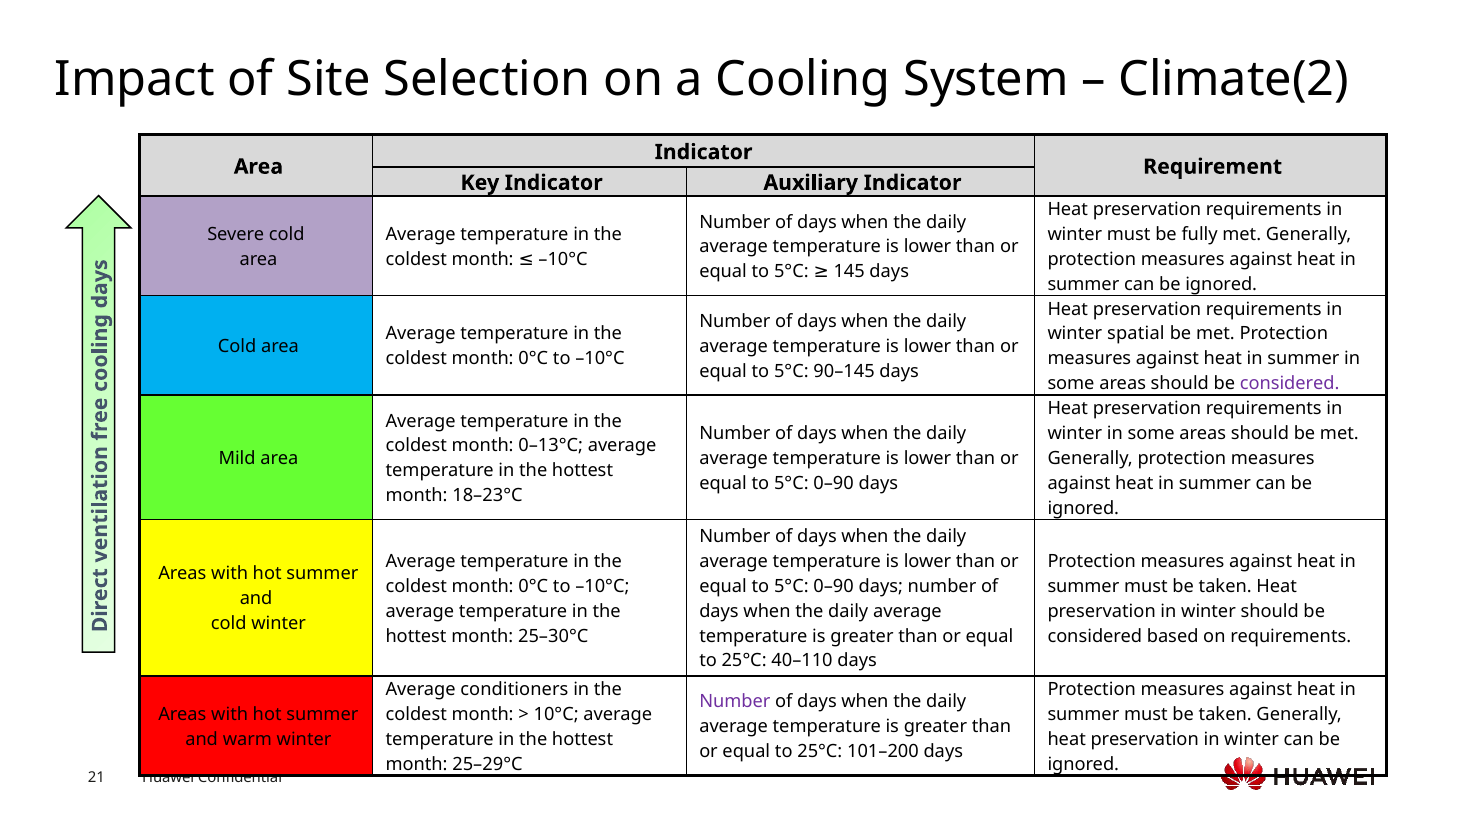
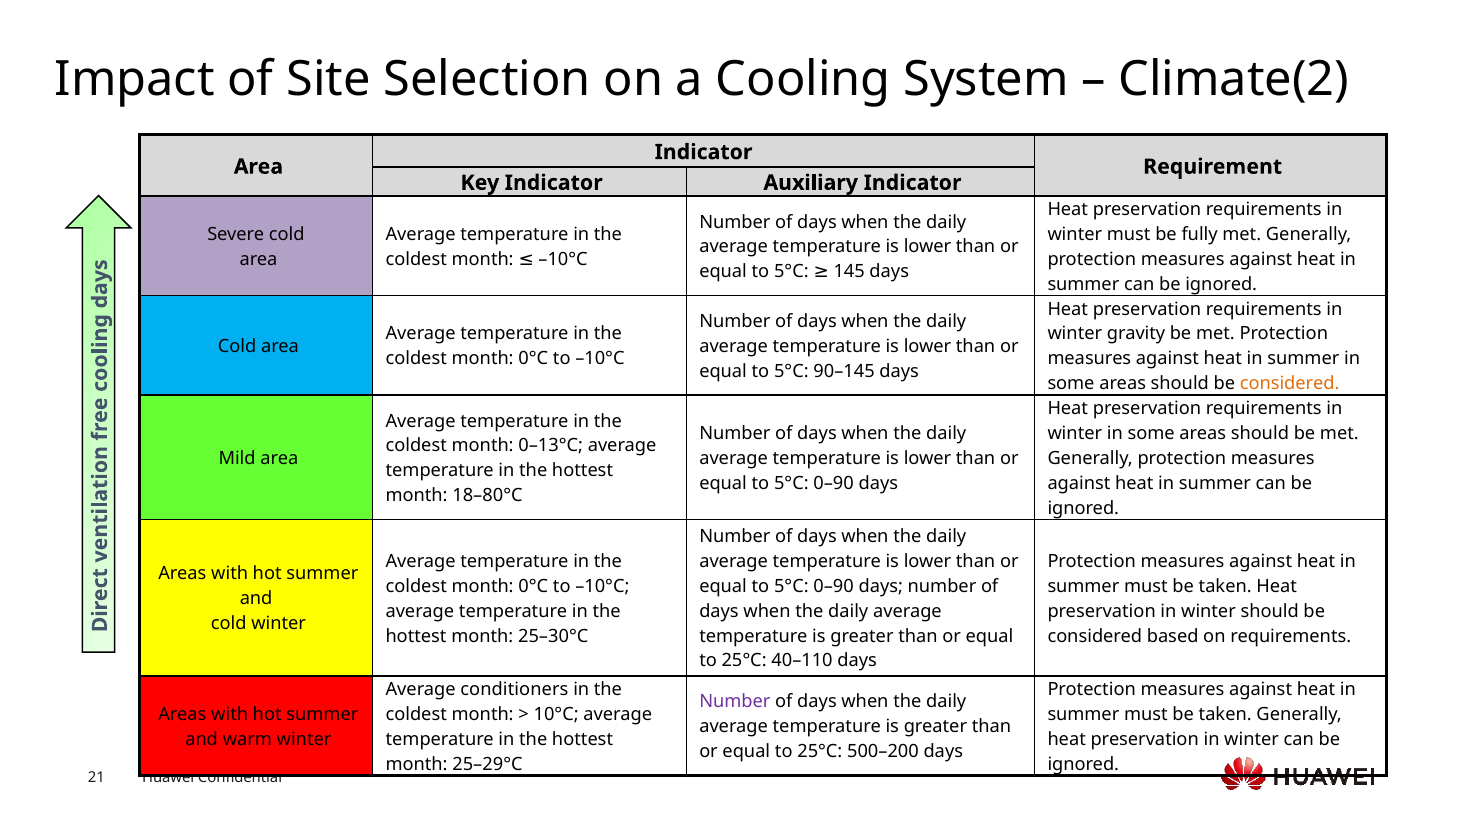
spatial: spatial -> gravity
considered at (1290, 384) colour: purple -> orange
18–23°C: 18–23°C -> 18–80°C
101–200: 101–200 -> 500–200
